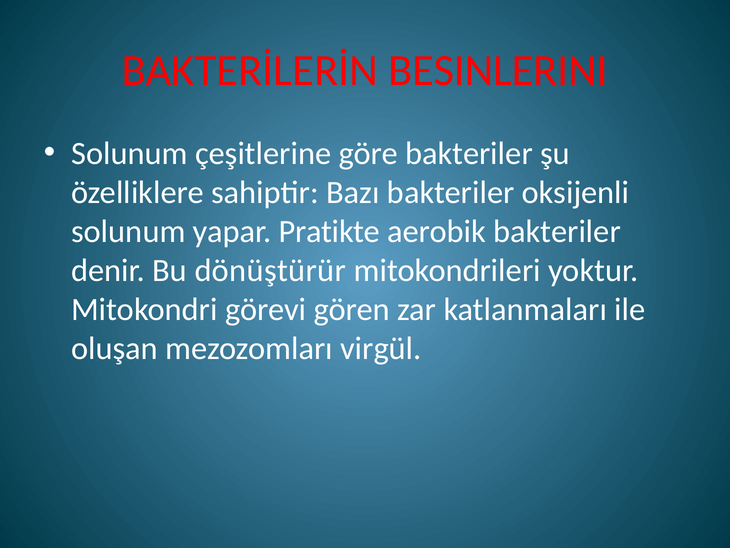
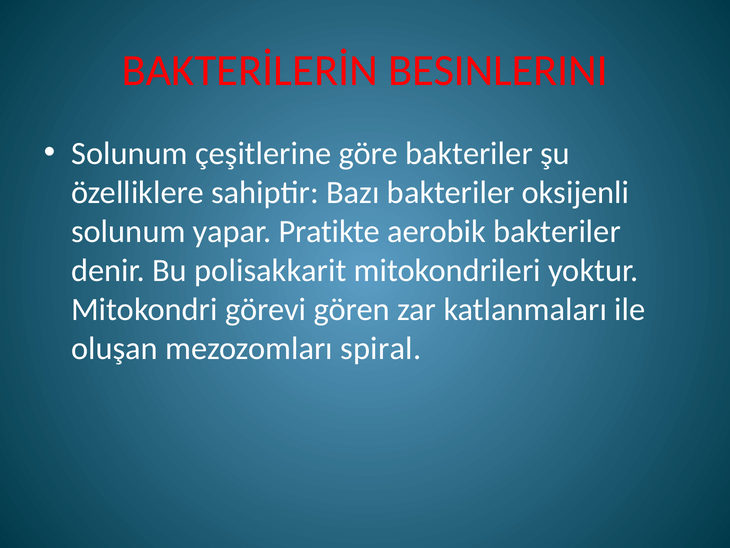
dönüştürür: dönüştürür -> polisakkarit
virgül: virgül -> spiral
